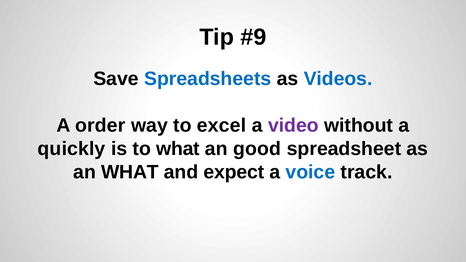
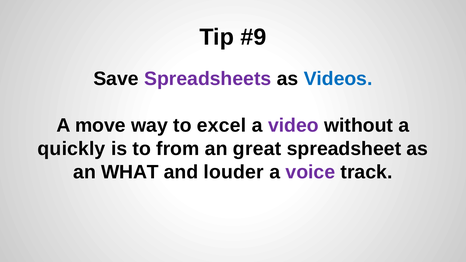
Spreadsheets colour: blue -> purple
order: order -> move
to what: what -> from
good: good -> great
expect: expect -> louder
voice colour: blue -> purple
